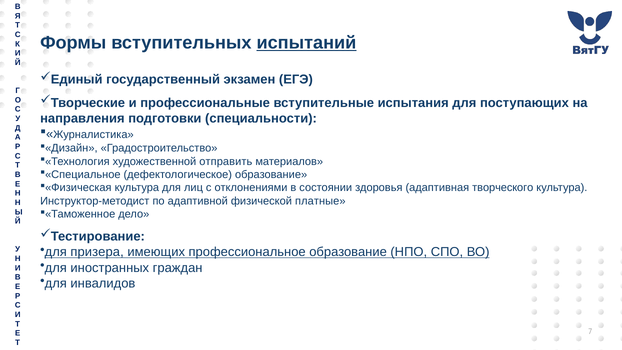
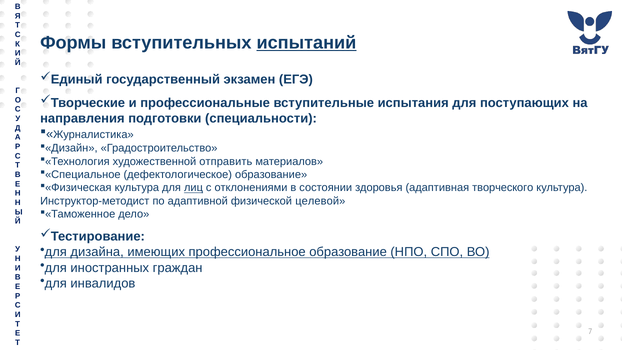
лиц underline: none -> present
платные: платные -> целевой
призера: призера -> дизайна
